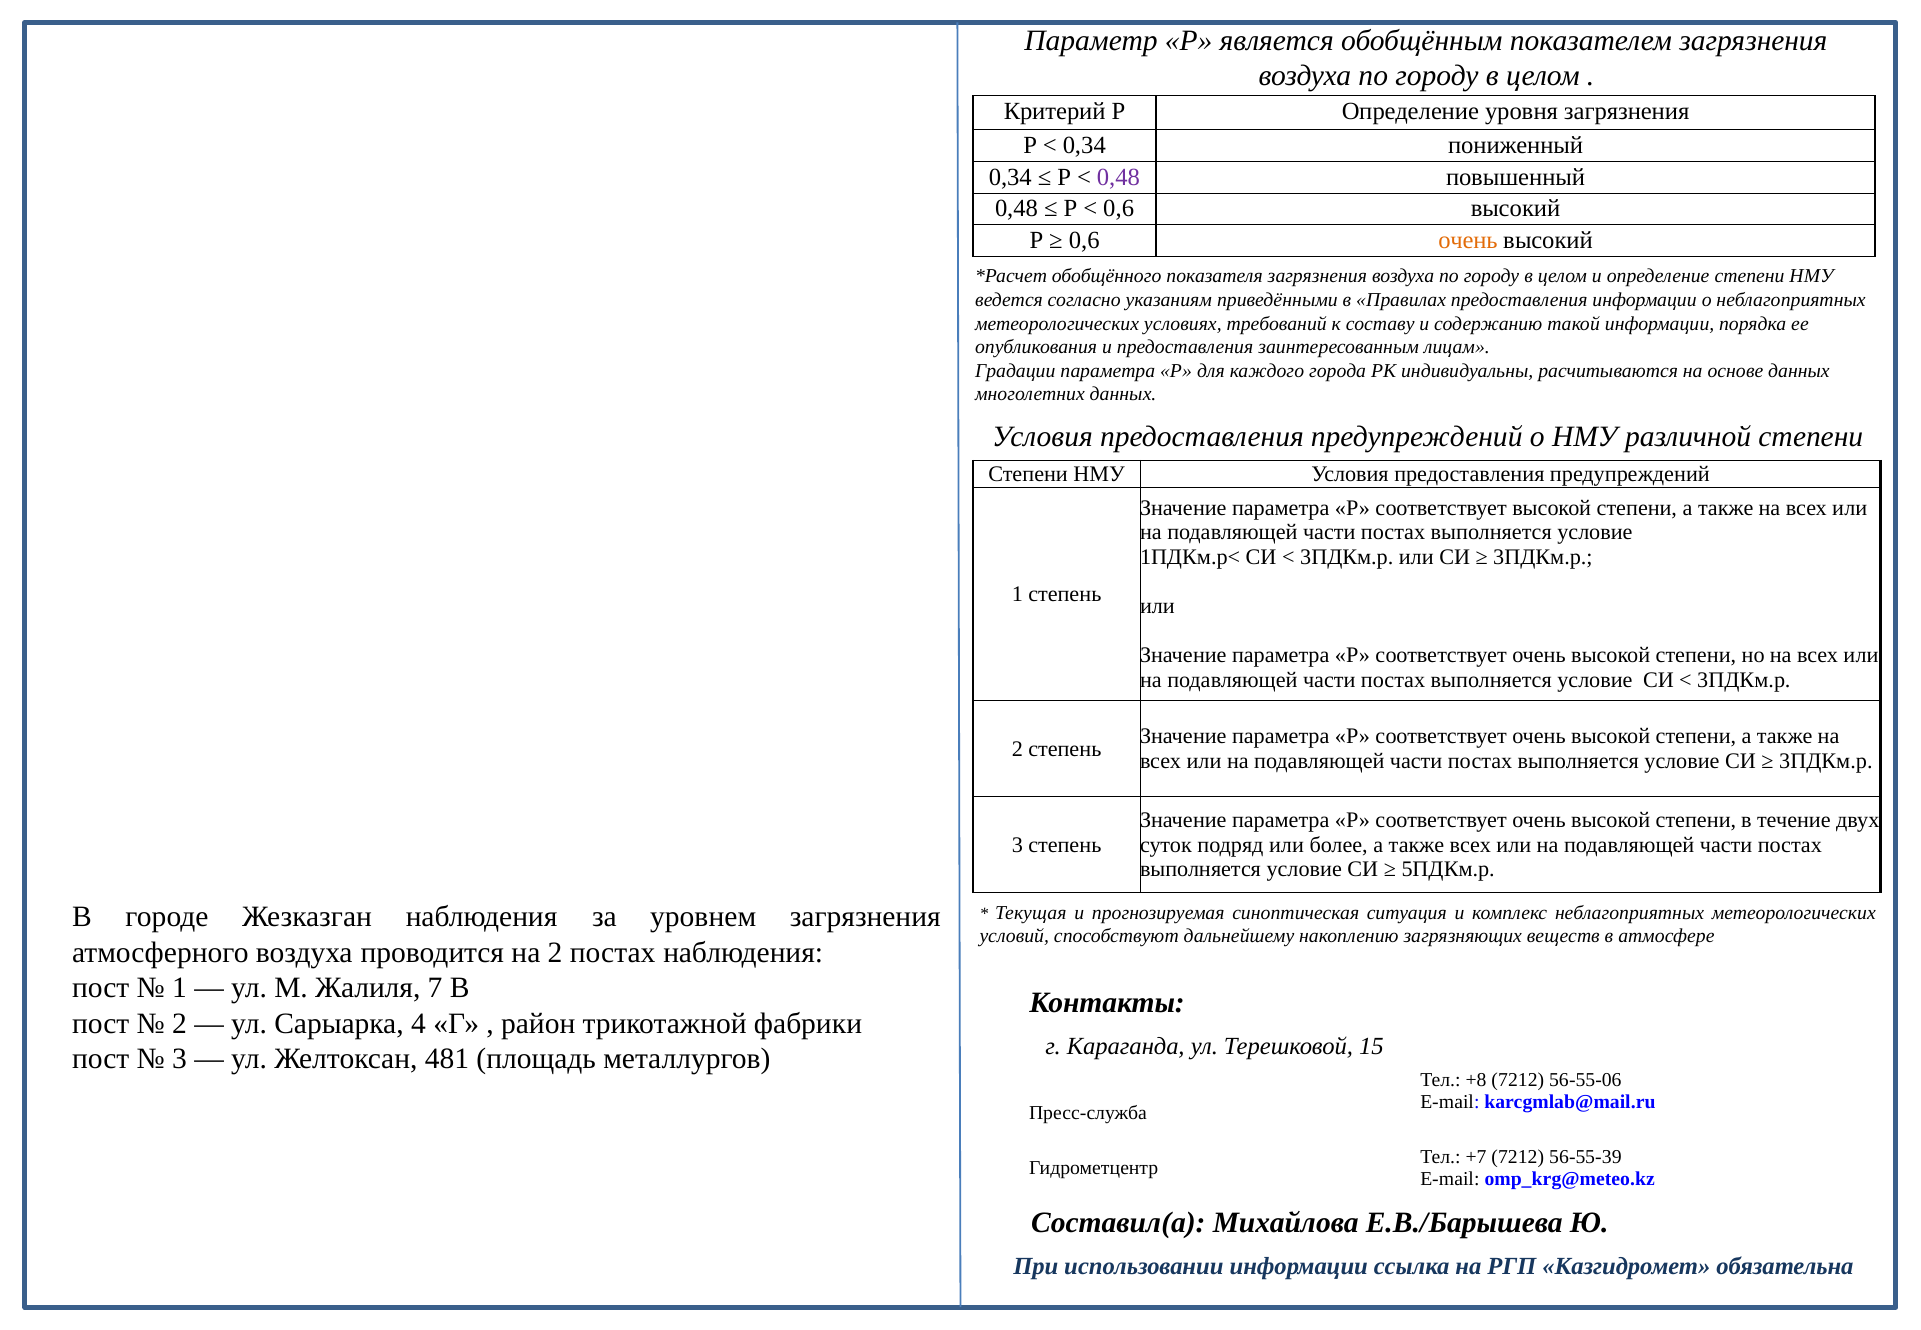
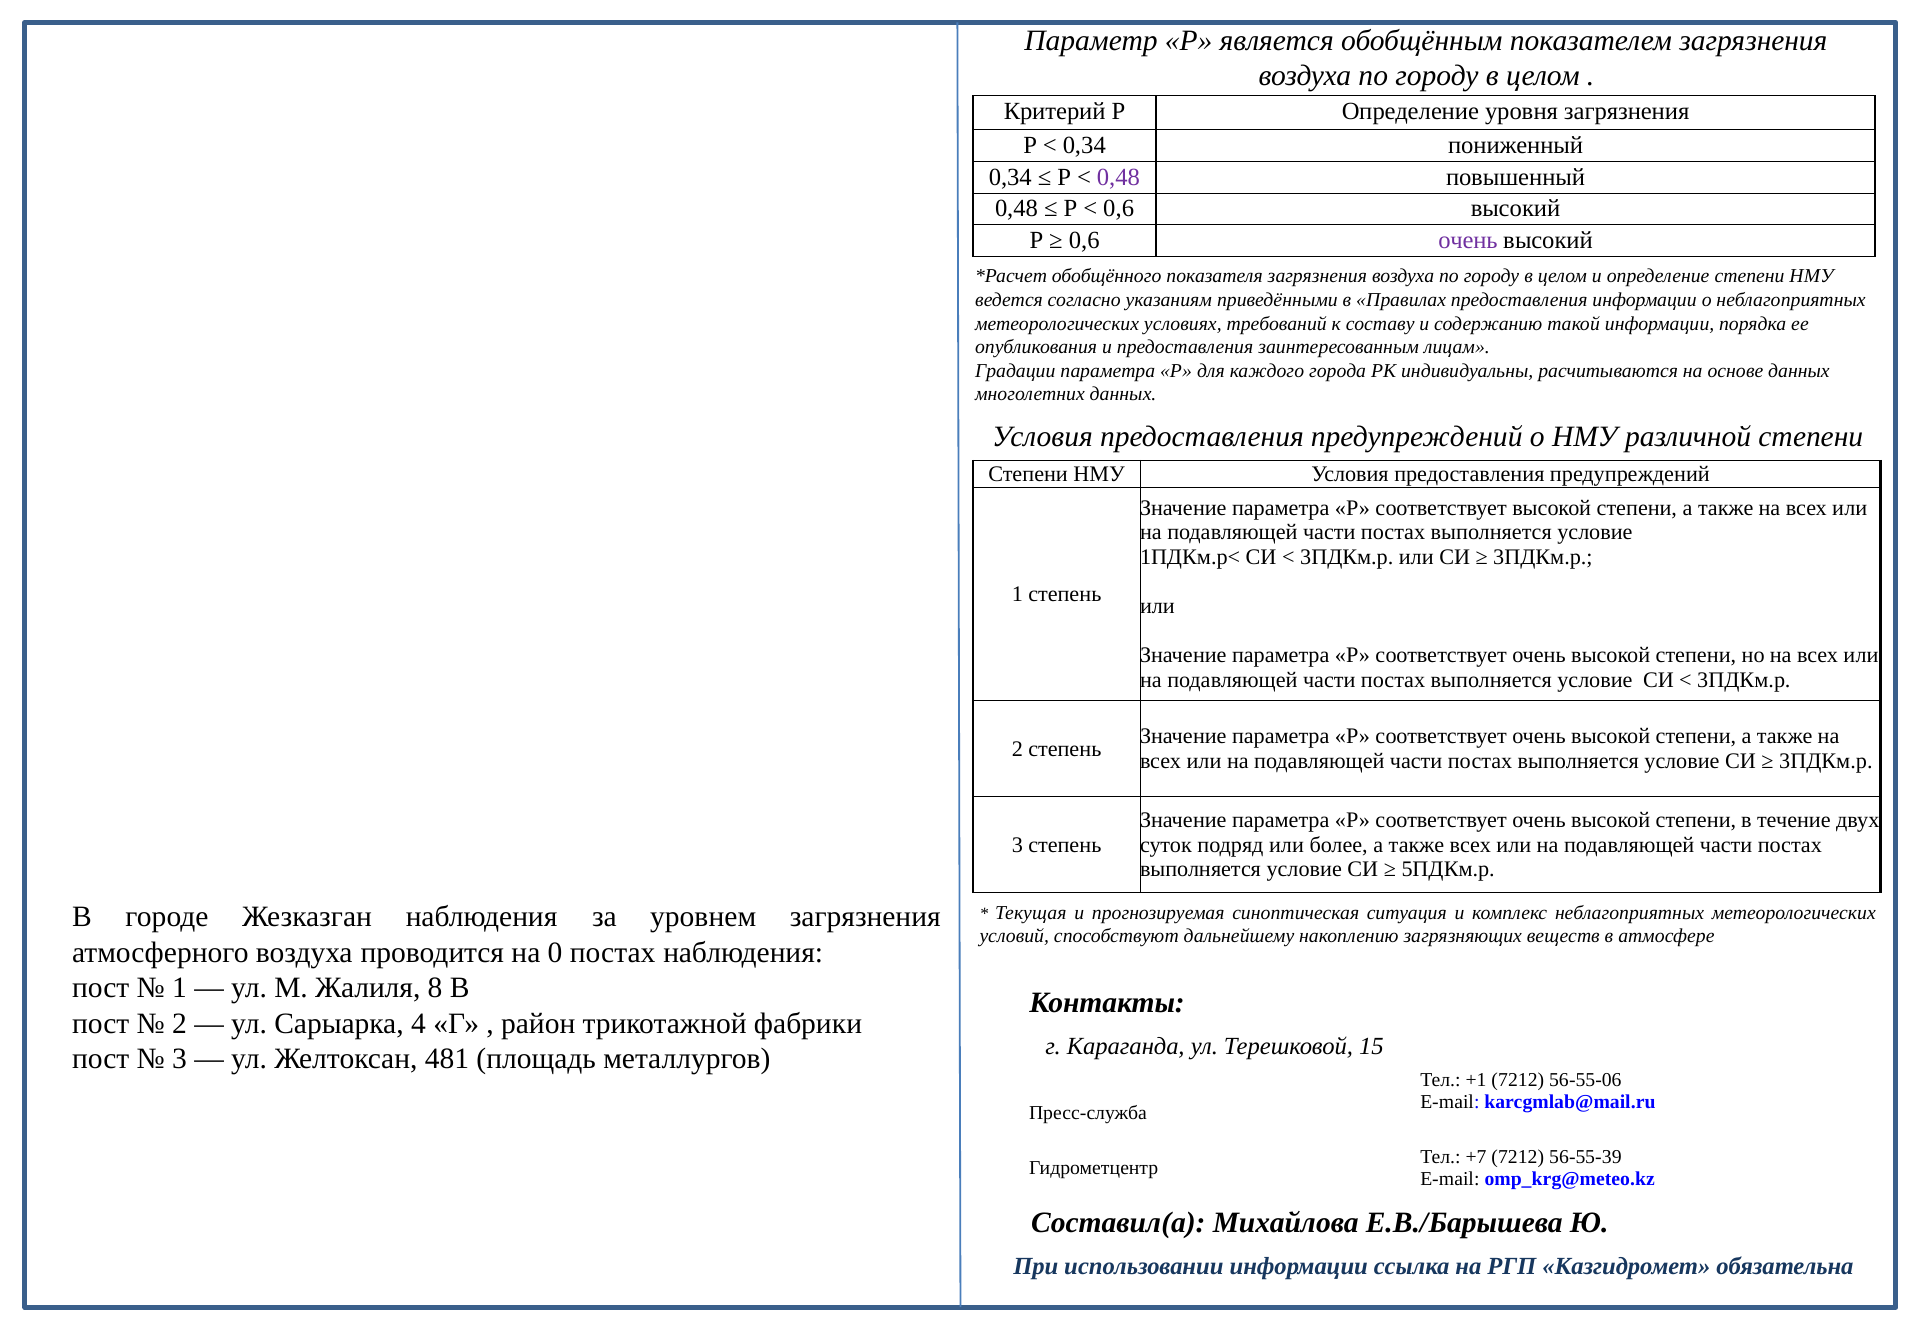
очень at (1468, 240) colour: orange -> purple
на 2: 2 -> 0
7: 7 -> 8
+8: +8 -> +1
